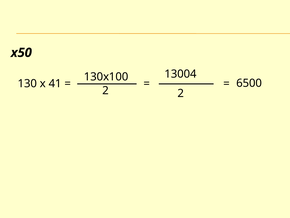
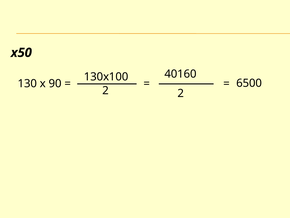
13004: 13004 -> 40160
41: 41 -> 90
